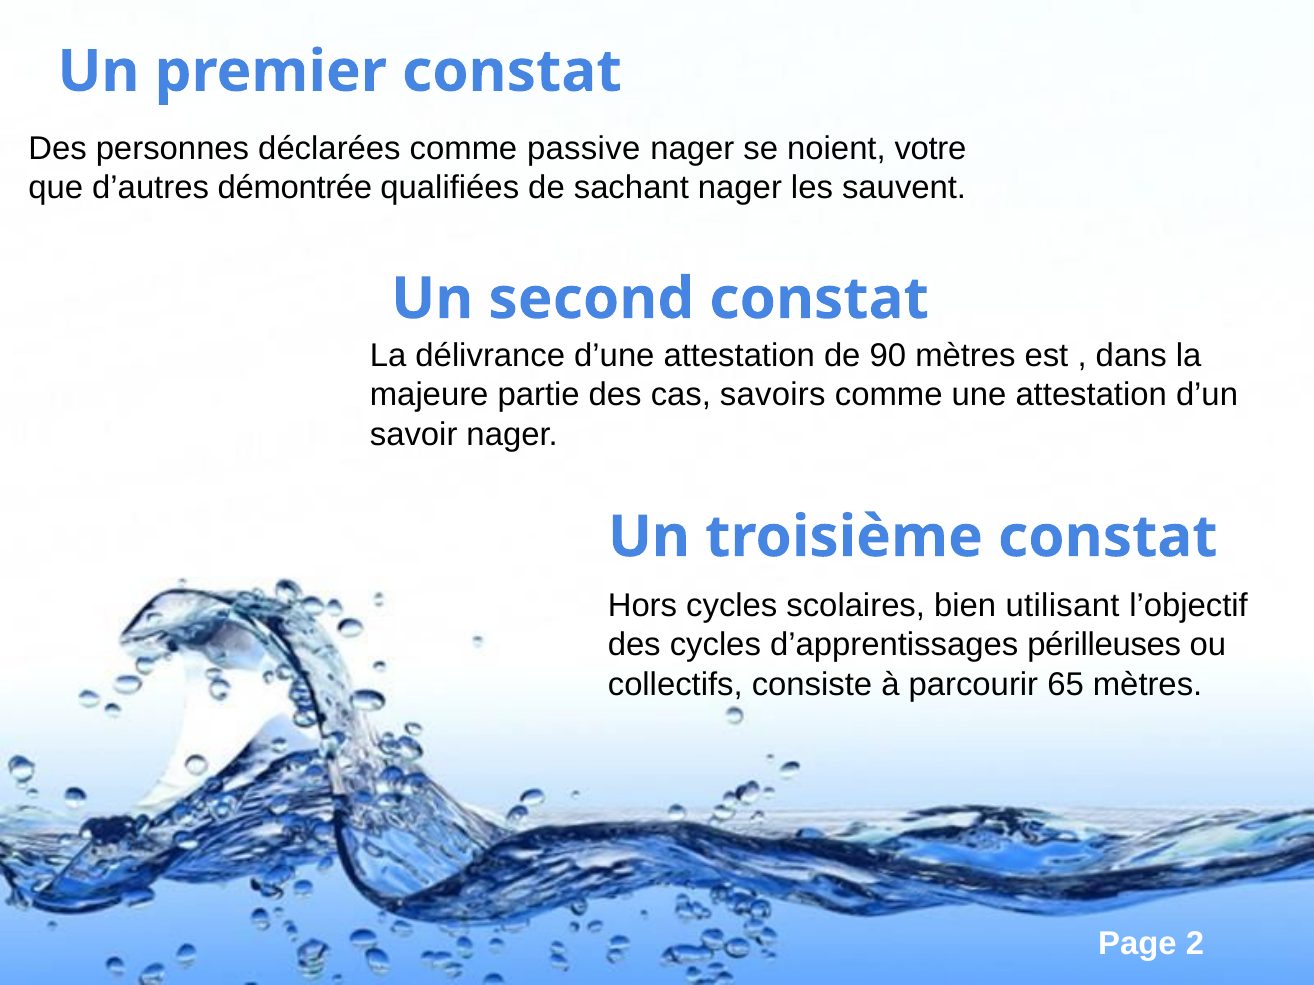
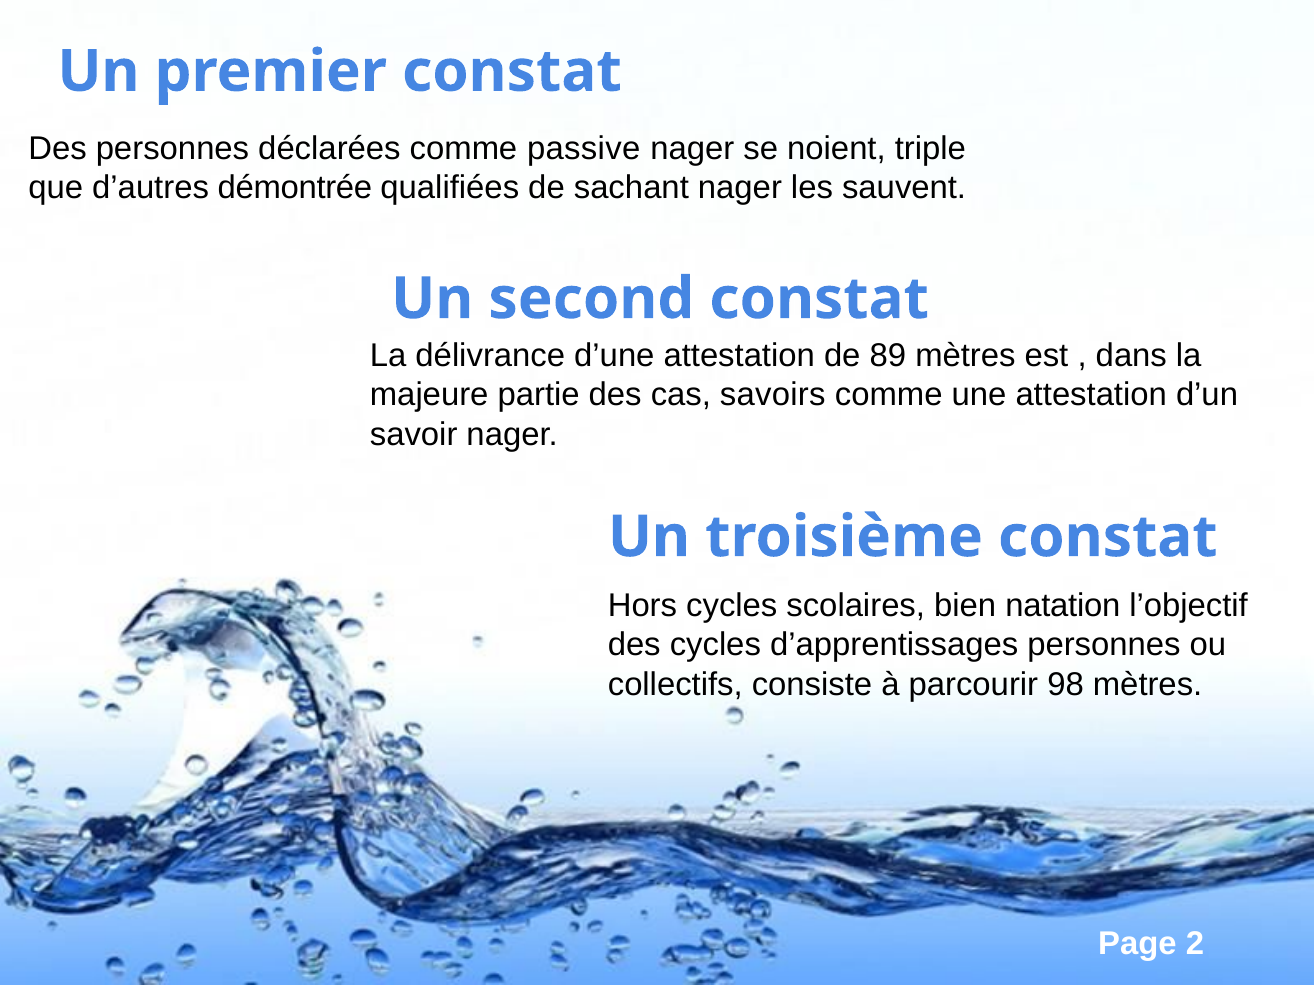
votre: votre -> triple
90: 90 -> 89
utilisant: utilisant -> natation
d’apprentissages périlleuses: périlleuses -> personnes
65: 65 -> 98
